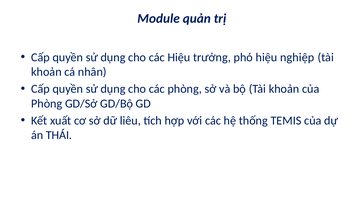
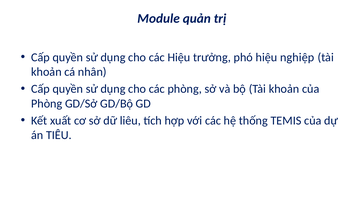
THÁI: THÁI -> TIÊU
